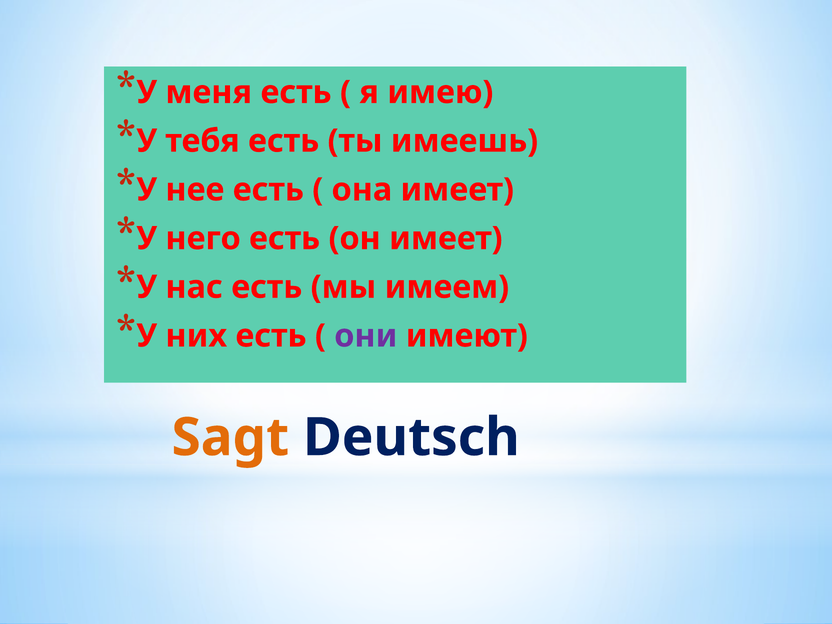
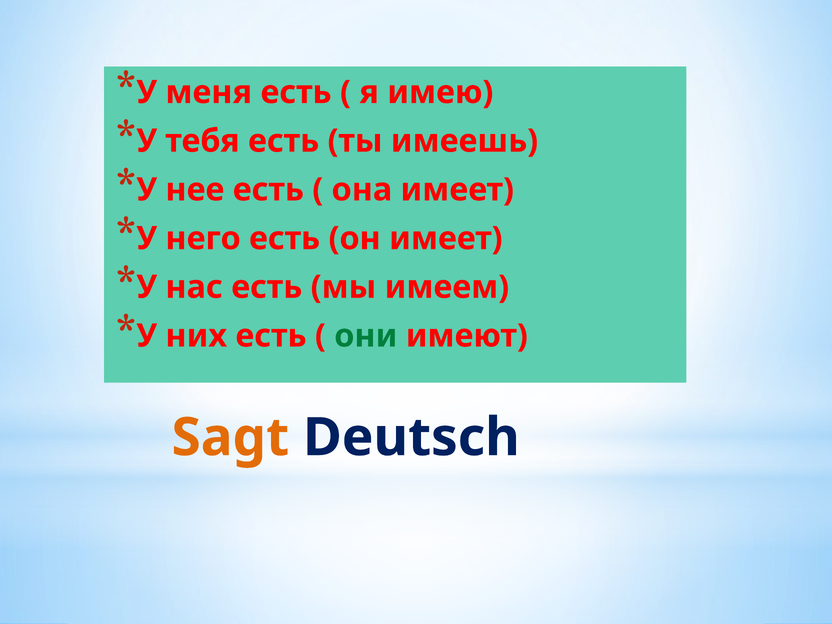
они colour: purple -> green
